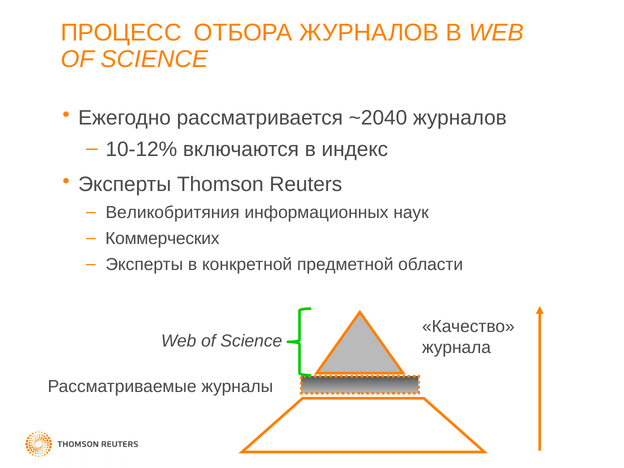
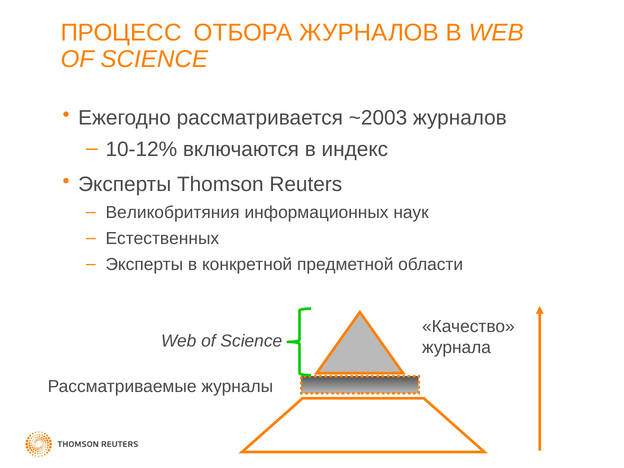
~2040: ~2040 -> ~2003
Коммерческих: Коммерческих -> Естественных
